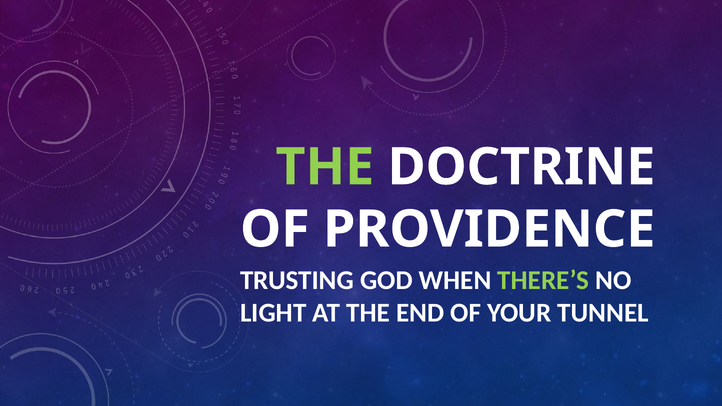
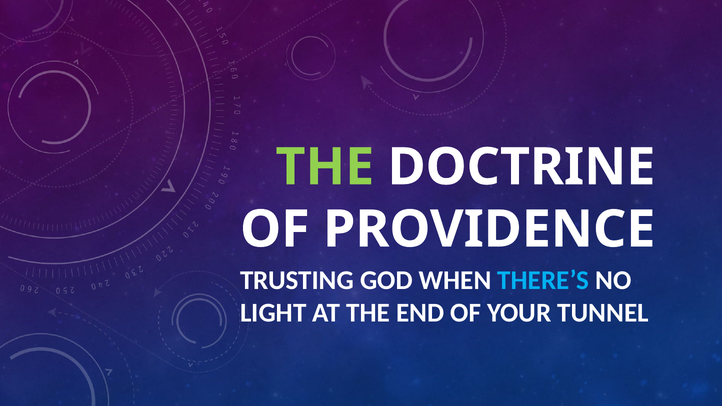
THERE’S colour: light green -> light blue
